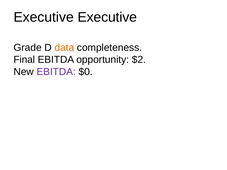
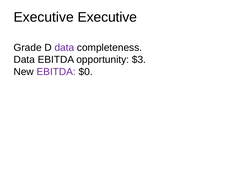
data at (64, 48) colour: orange -> purple
Final at (24, 60): Final -> Data
$2: $2 -> $3
